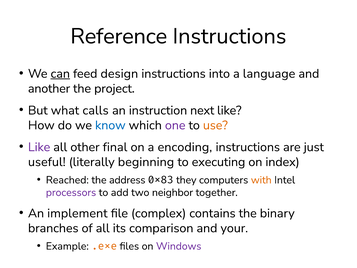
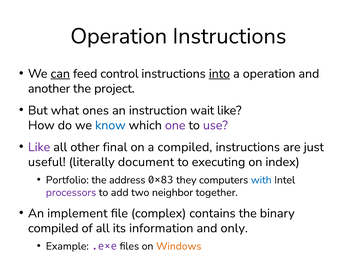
Reference at (119, 36): Reference -> Operation
design: design -> control
into underline: none -> present
a language: language -> operation
calls: calls -> ones
next: next -> wait
use colour: orange -> purple
a encoding: encoding -> compiled
beginning: beginning -> document
Reached: Reached -> Portfolio
with colour: orange -> blue
branches at (53, 228): branches -> compiled
comparison: comparison -> information
your: your -> only
.exe colour: orange -> purple
Windows colour: purple -> orange
